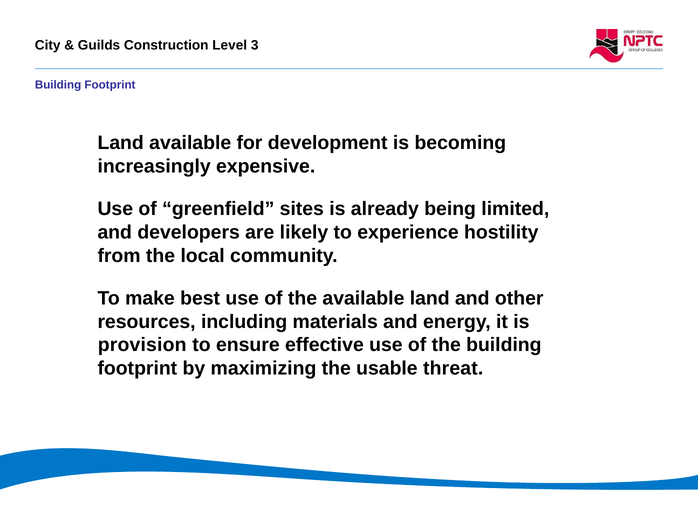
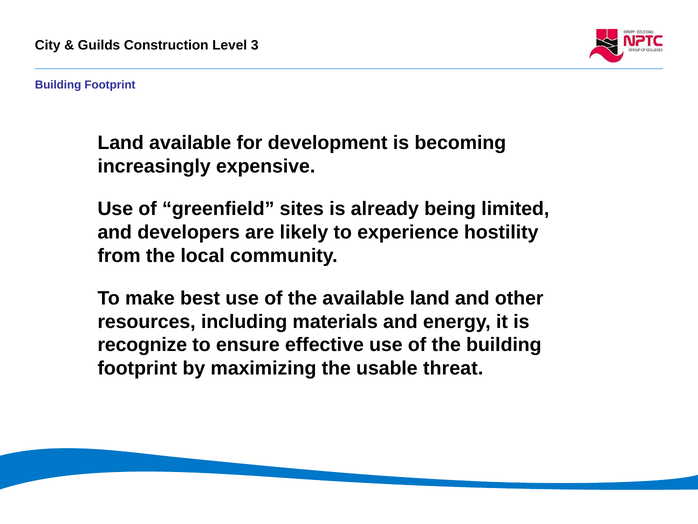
provision: provision -> recognize
